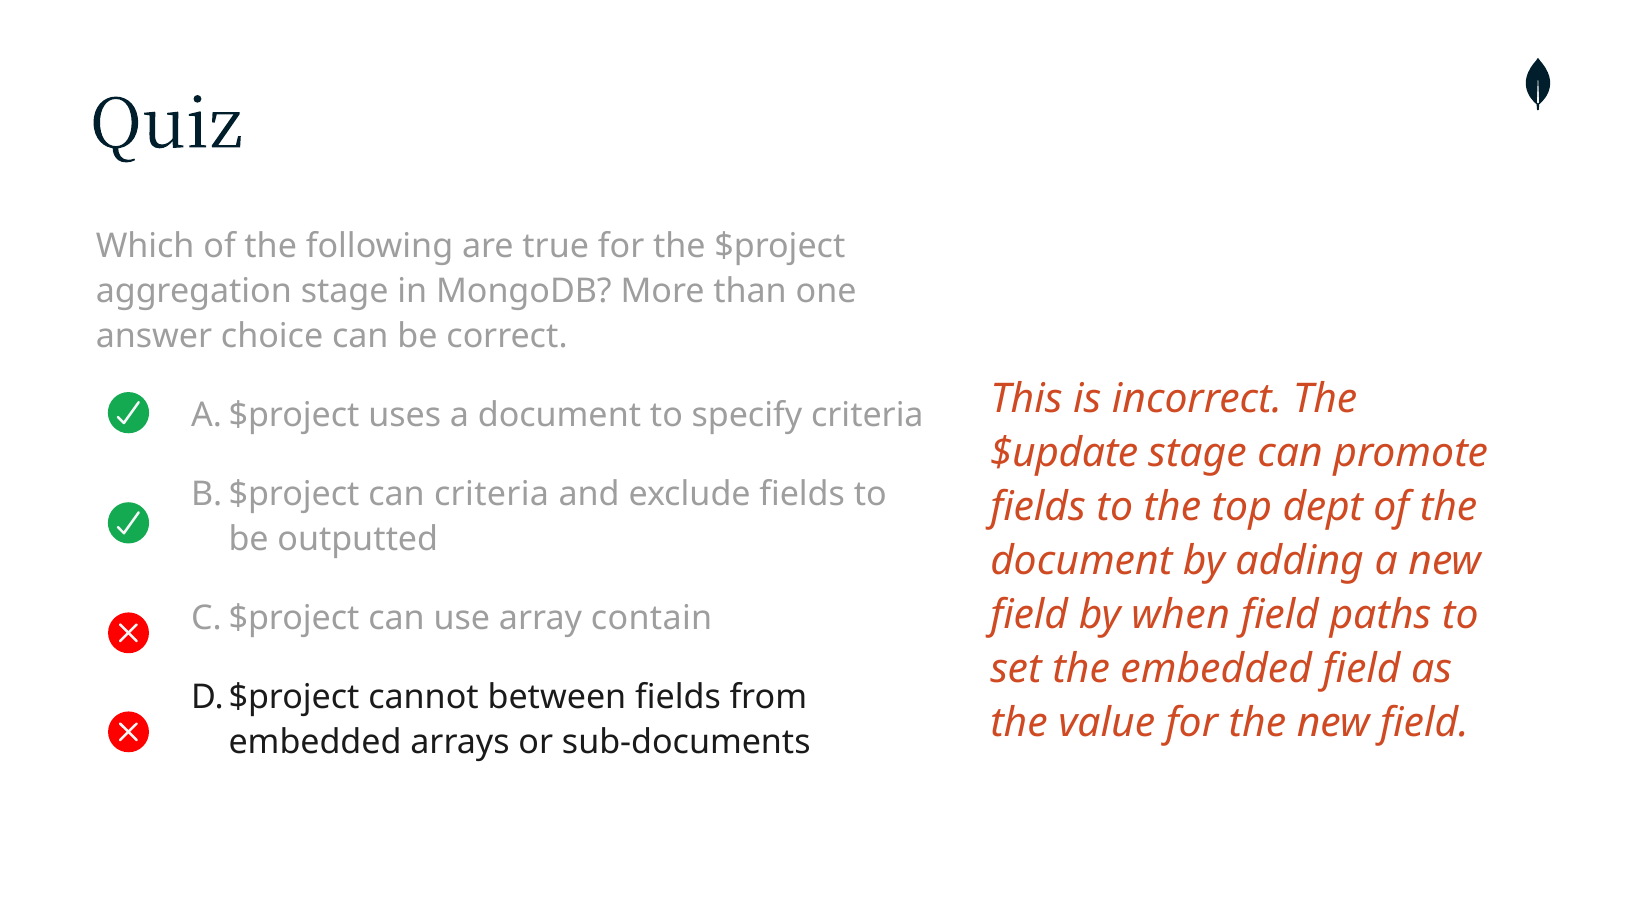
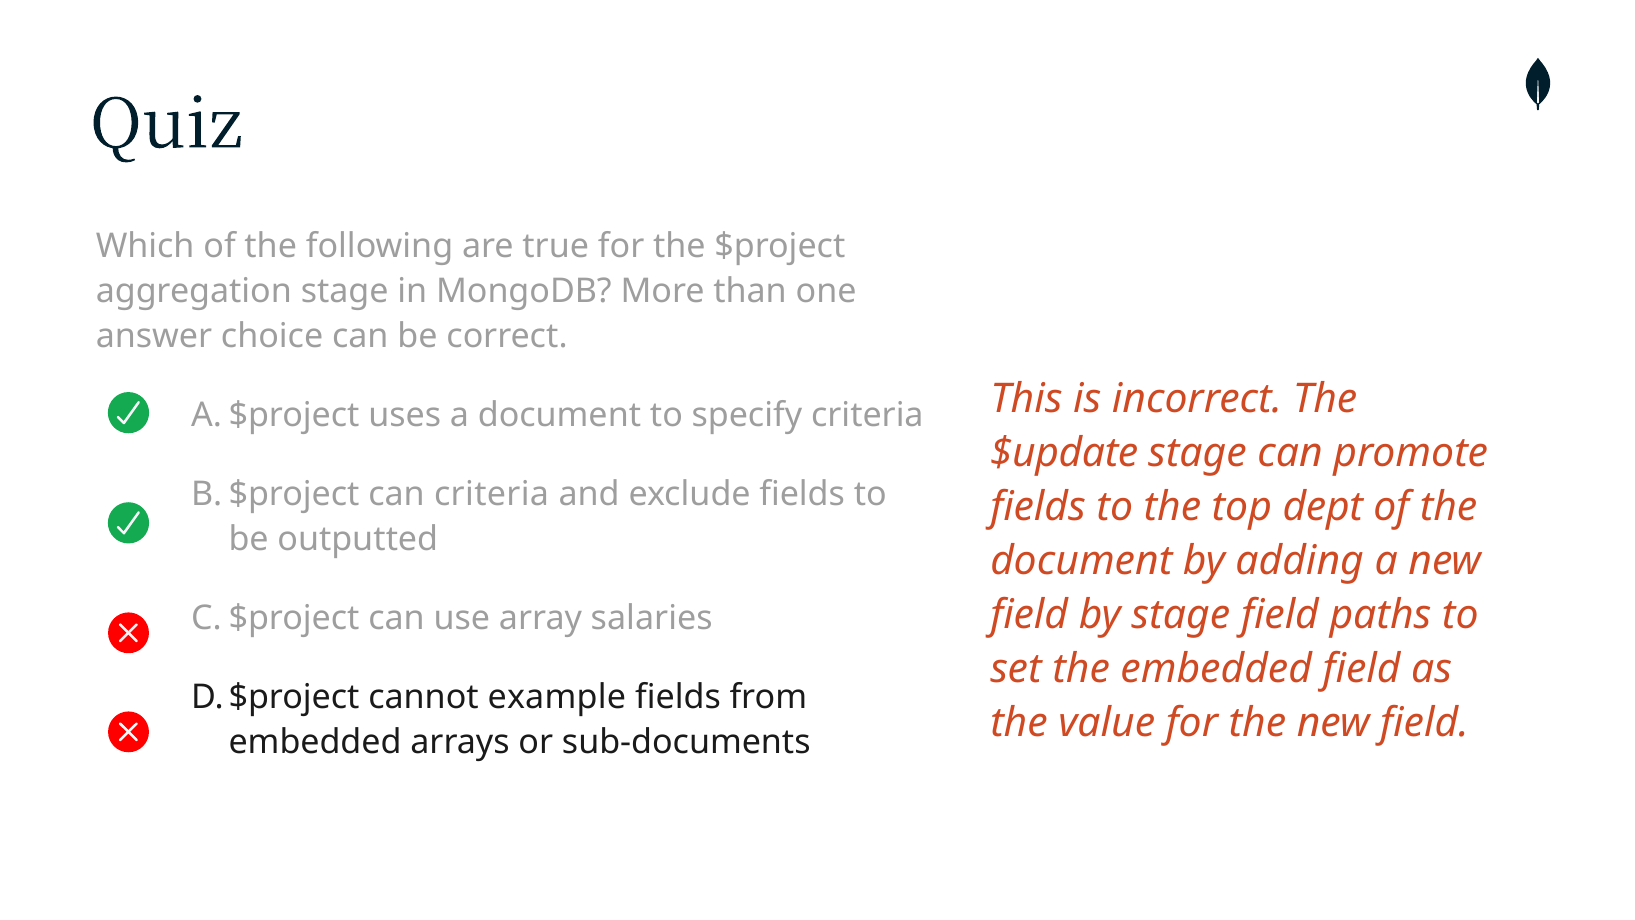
by when: when -> stage
contain: contain -> salaries
between: between -> example
